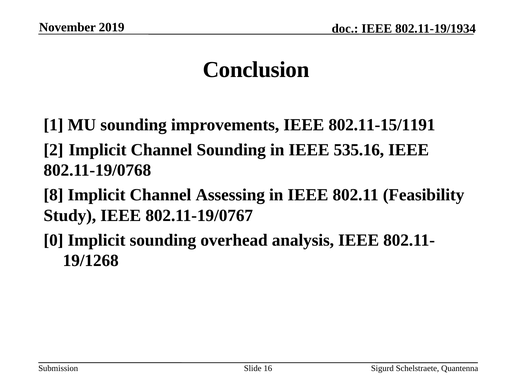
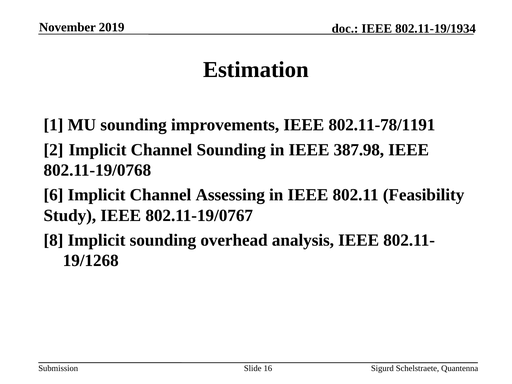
Conclusion: Conclusion -> Estimation
802.11-15/1191: 802.11-15/1191 -> 802.11-78/1191
535.16: 535.16 -> 387.98
8: 8 -> 6
0: 0 -> 8
